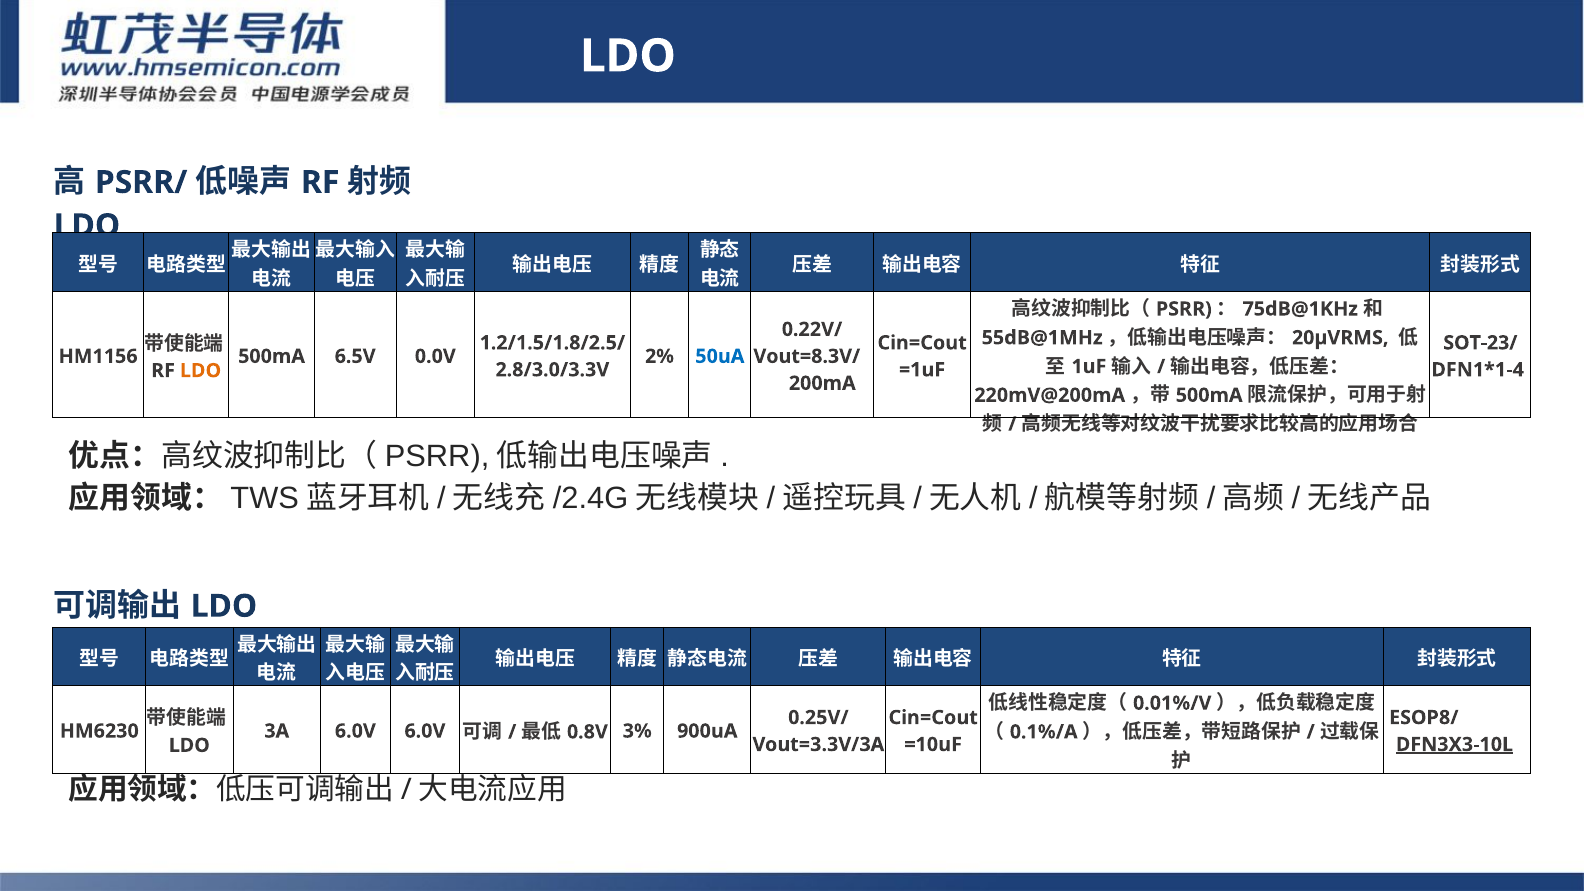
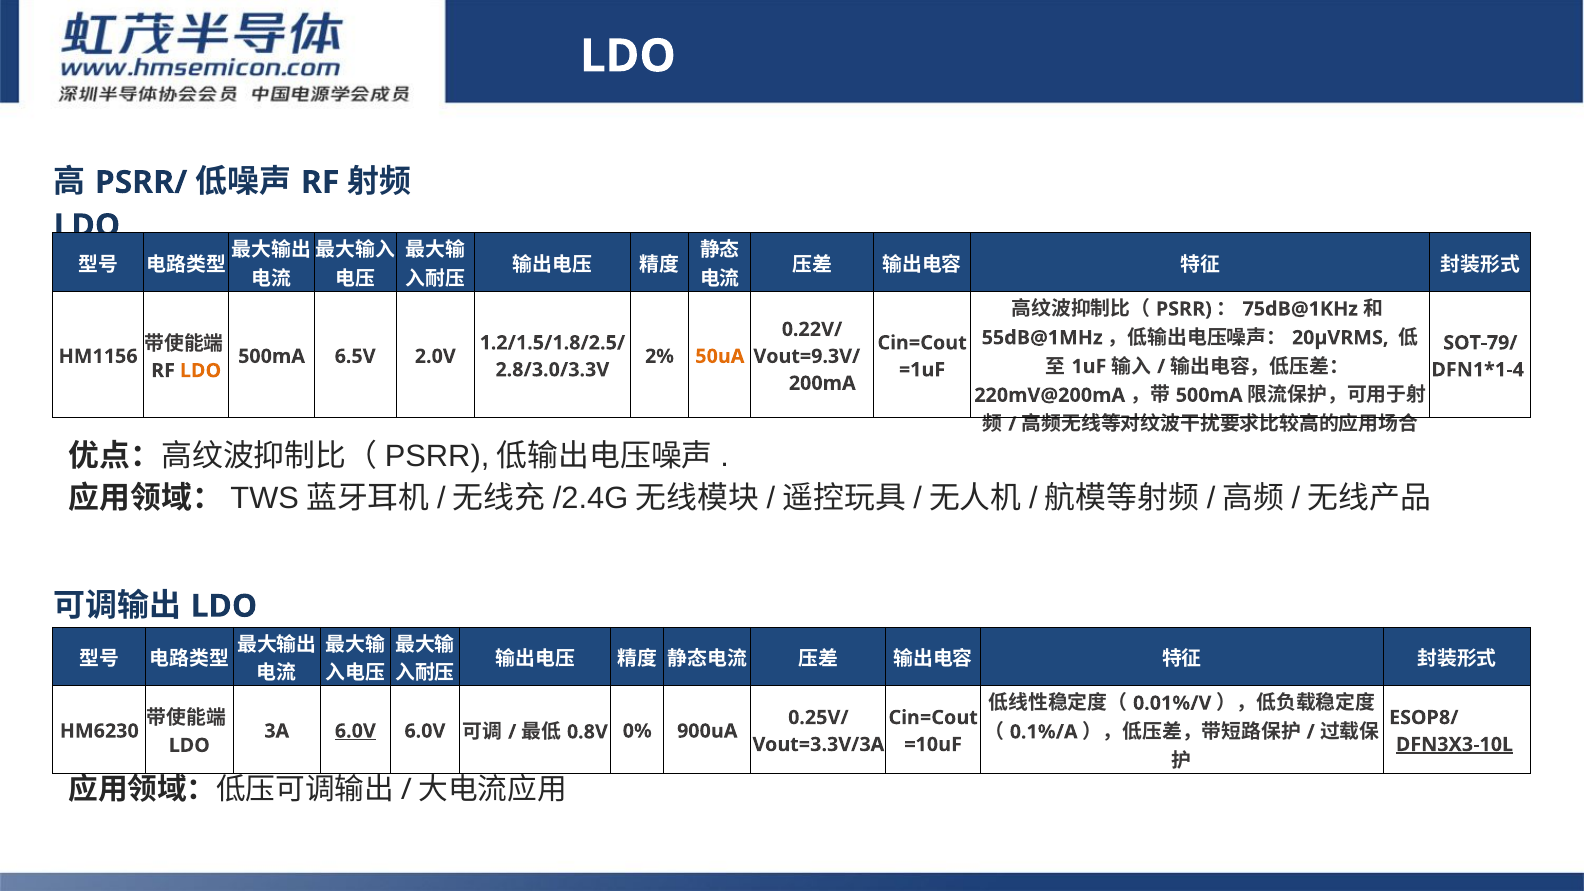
SOT-23/: SOT-23/ -> SOT-79/
0.0V: 0.0V -> 2.0V
50uA colour: blue -> orange
Vout=8.3V/: Vout=8.3V/ -> Vout=9.3V/
6.0V at (355, 731) underline: none -> present
3%: 3% -> 0%
